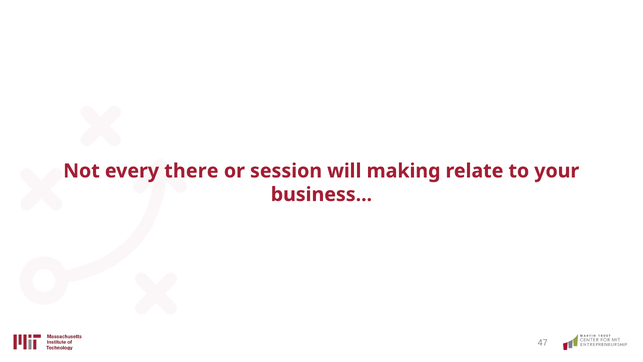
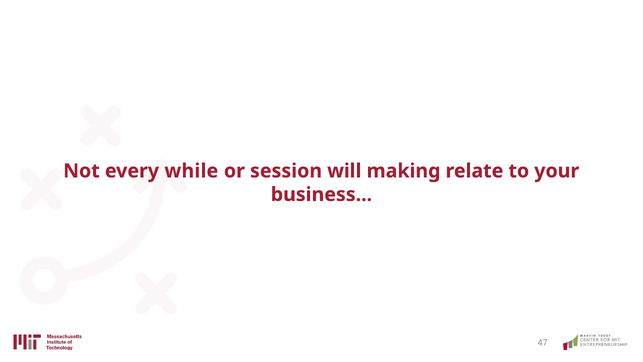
there: there -> while
